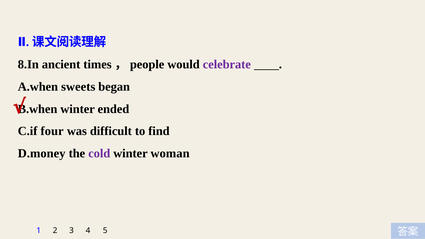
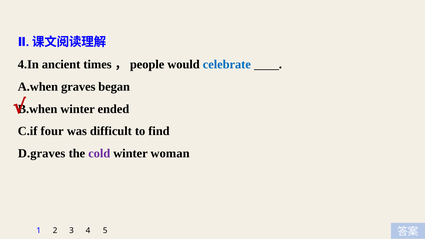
8.In: 8.In -> 4.In
celebrate colour: purple -> blue
sweets: sweets -> graves
D.money: D.money -> D.graves
